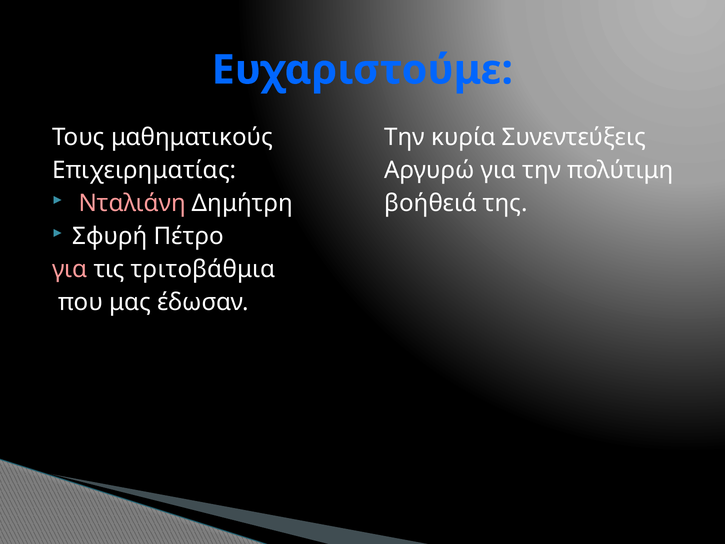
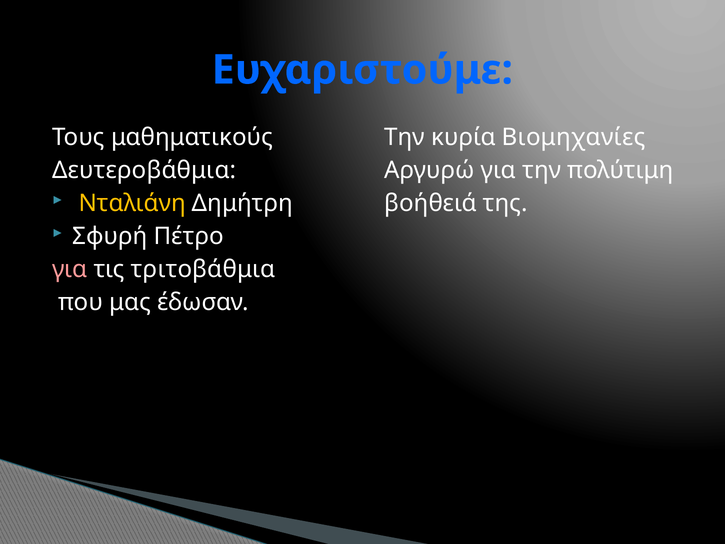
Συνεντεύξεις: Συνεντεύξεις -> Βιομηχανίες
Επιχειρηματίας: Επιχειρηματίας -> Δευτεροβάθμια
Νταλιάνη colour: pink -> yellow
